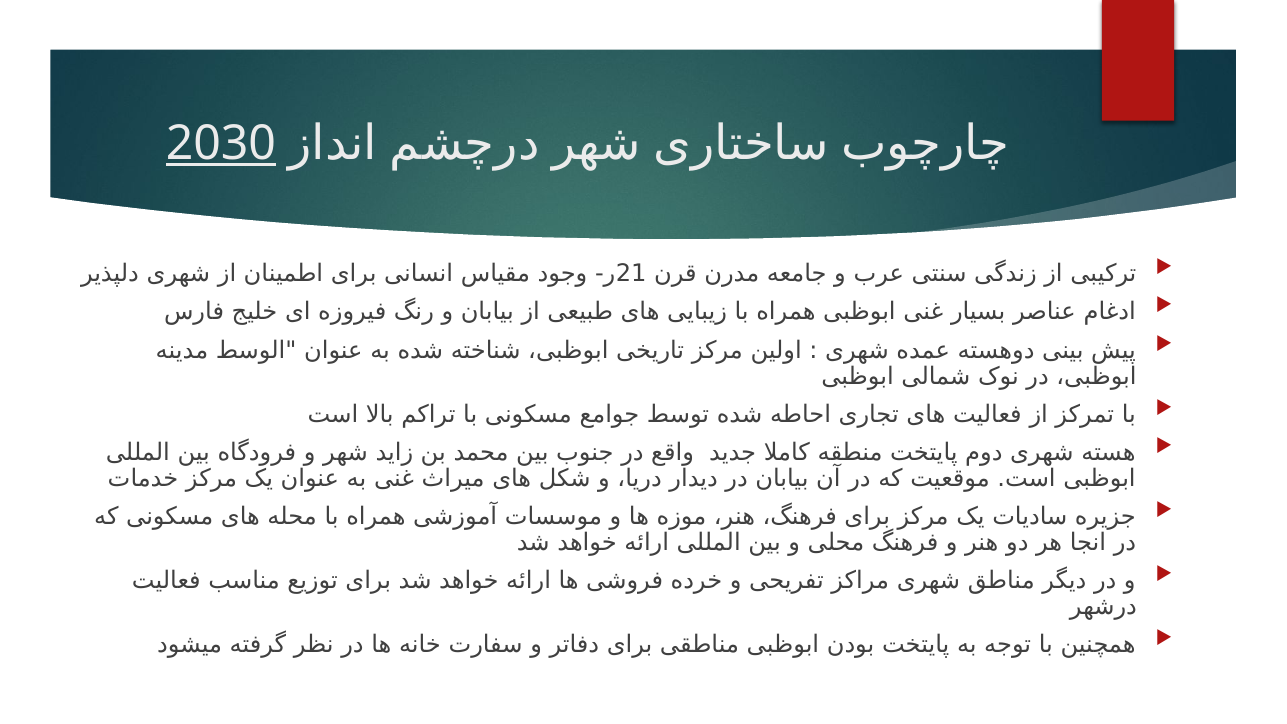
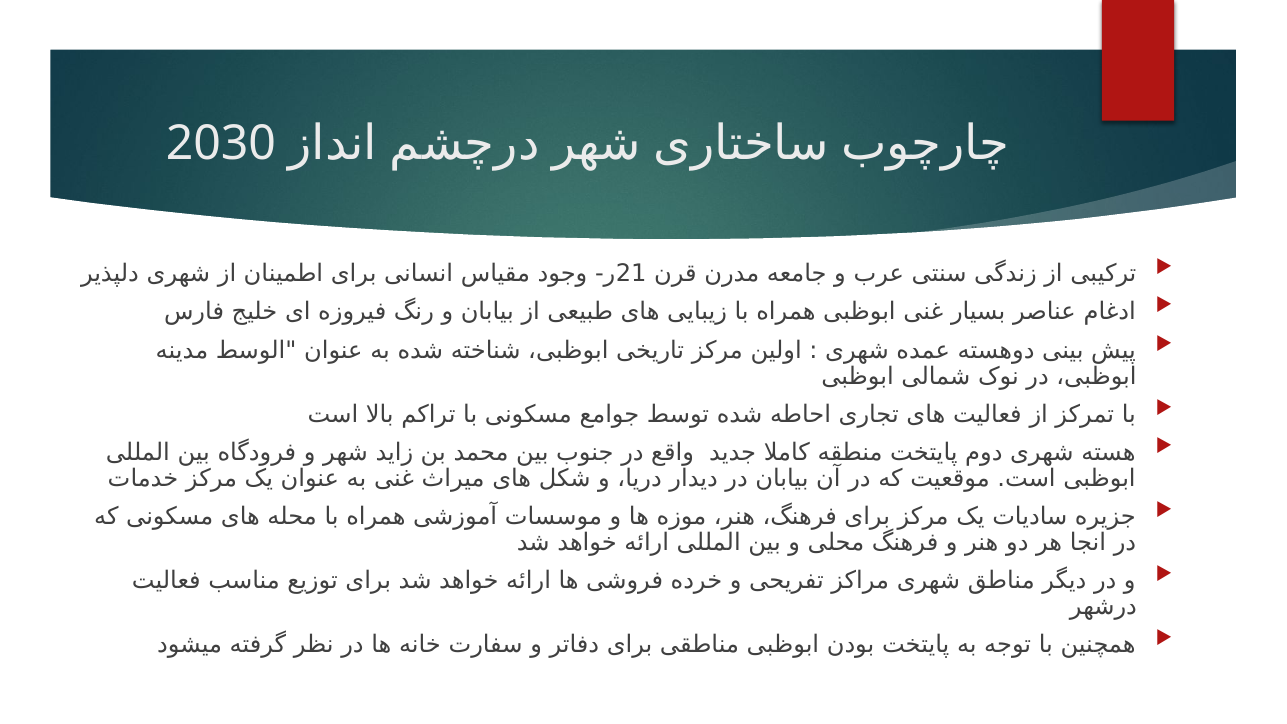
2030 underline: present -> none
